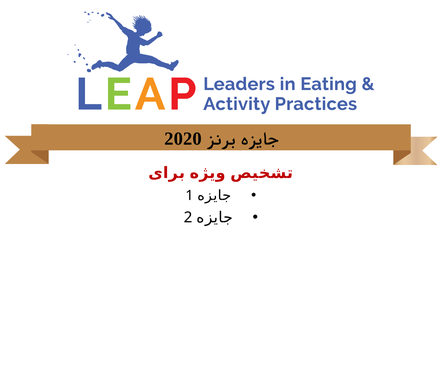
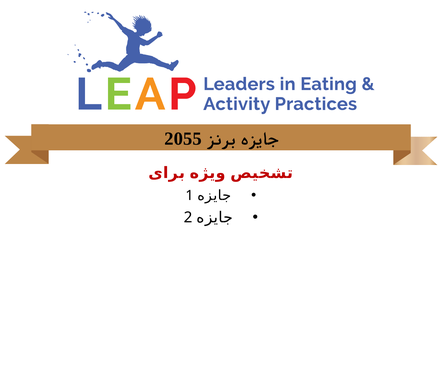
2020: 2020 -> 2055
